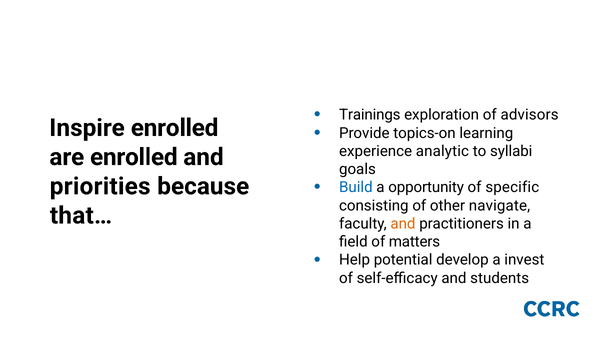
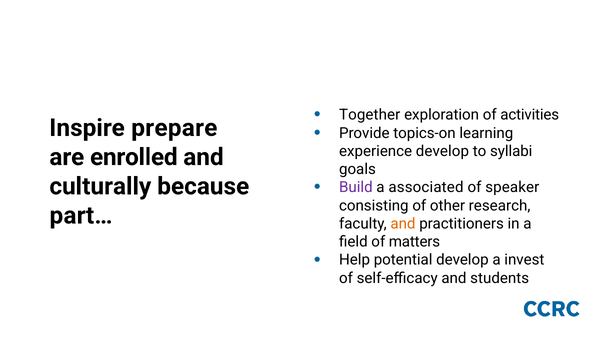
Trainings: Trainings -> Together
advisors: advisors -> activities
Inspire enrolled: enrolled -> prepare
experience analytic: analytic -> develop
priorities: priorities -> culturally
Build colour: blue -> purple
opportunity: opportunity -> associated
specific: specific -> speaker
navigate: navigate -> research
that…: that… -> part…
